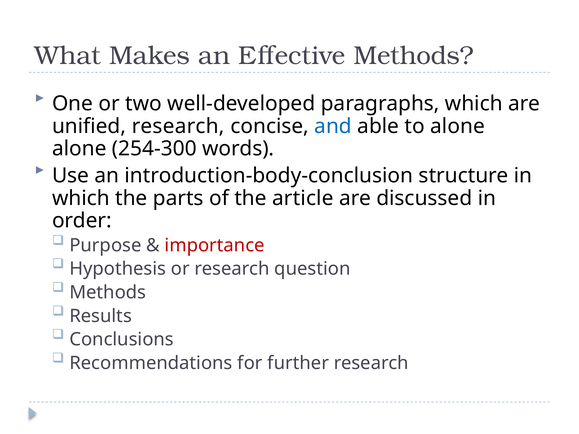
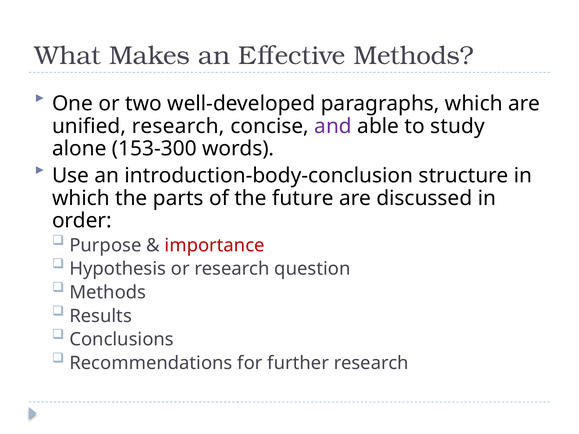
and colour: blue -> purple
to alone: alone -> study
254-300: 254-300 -> 153-300
article: article -> future
